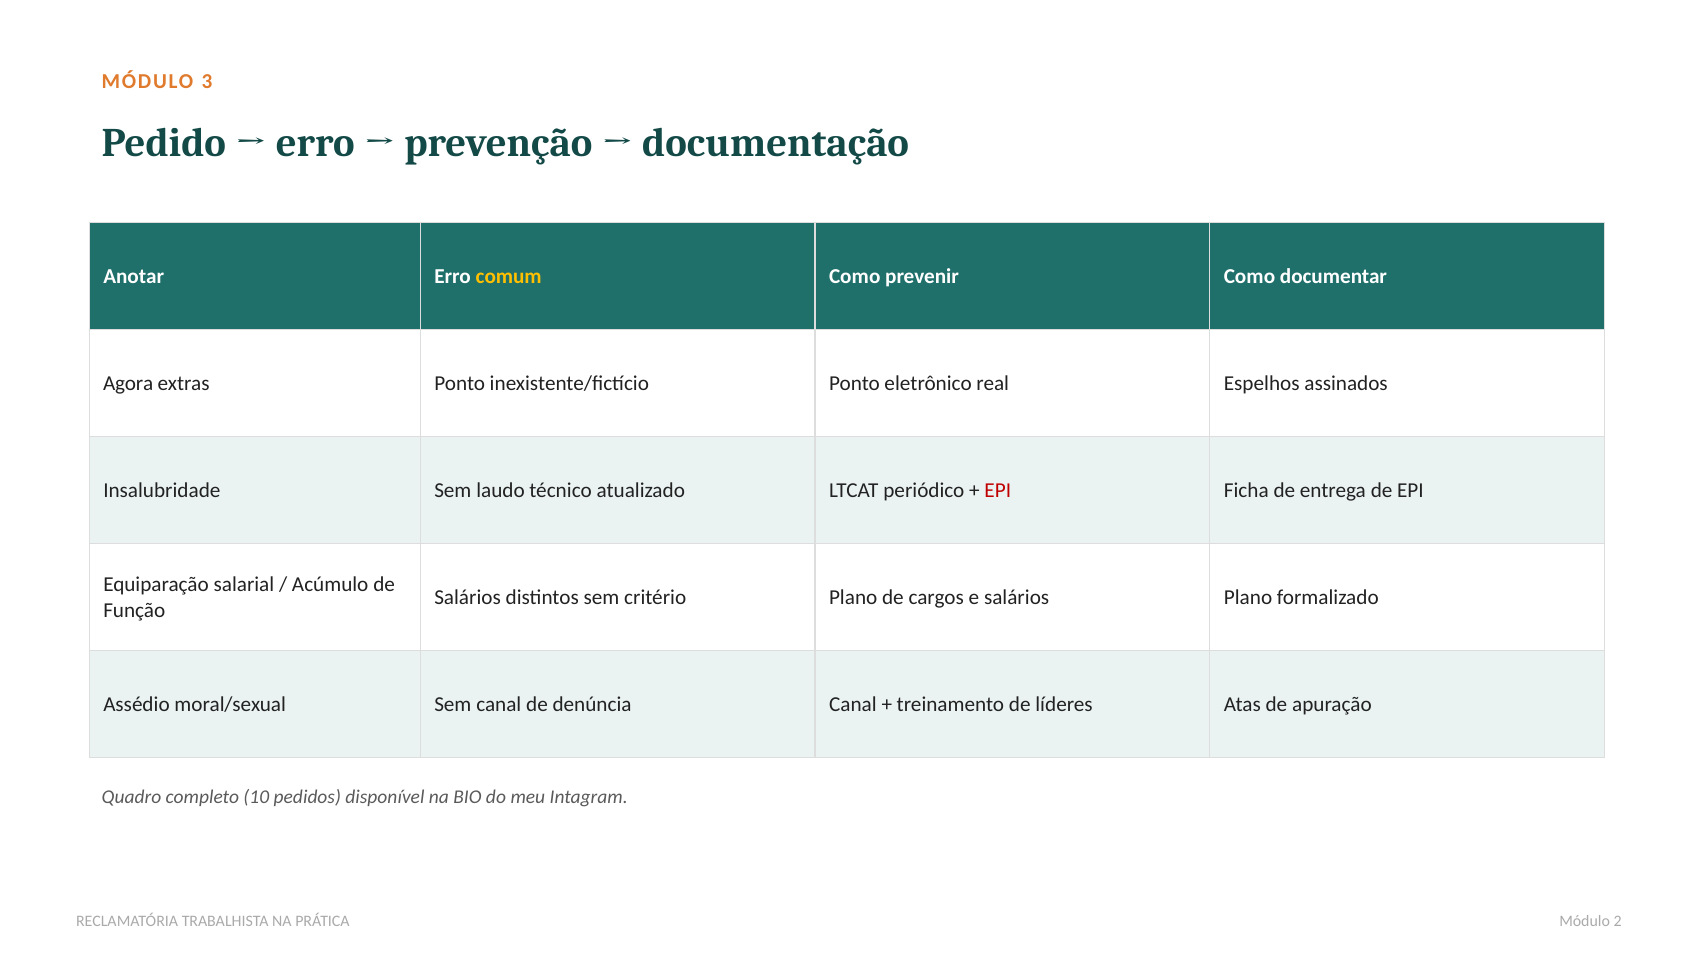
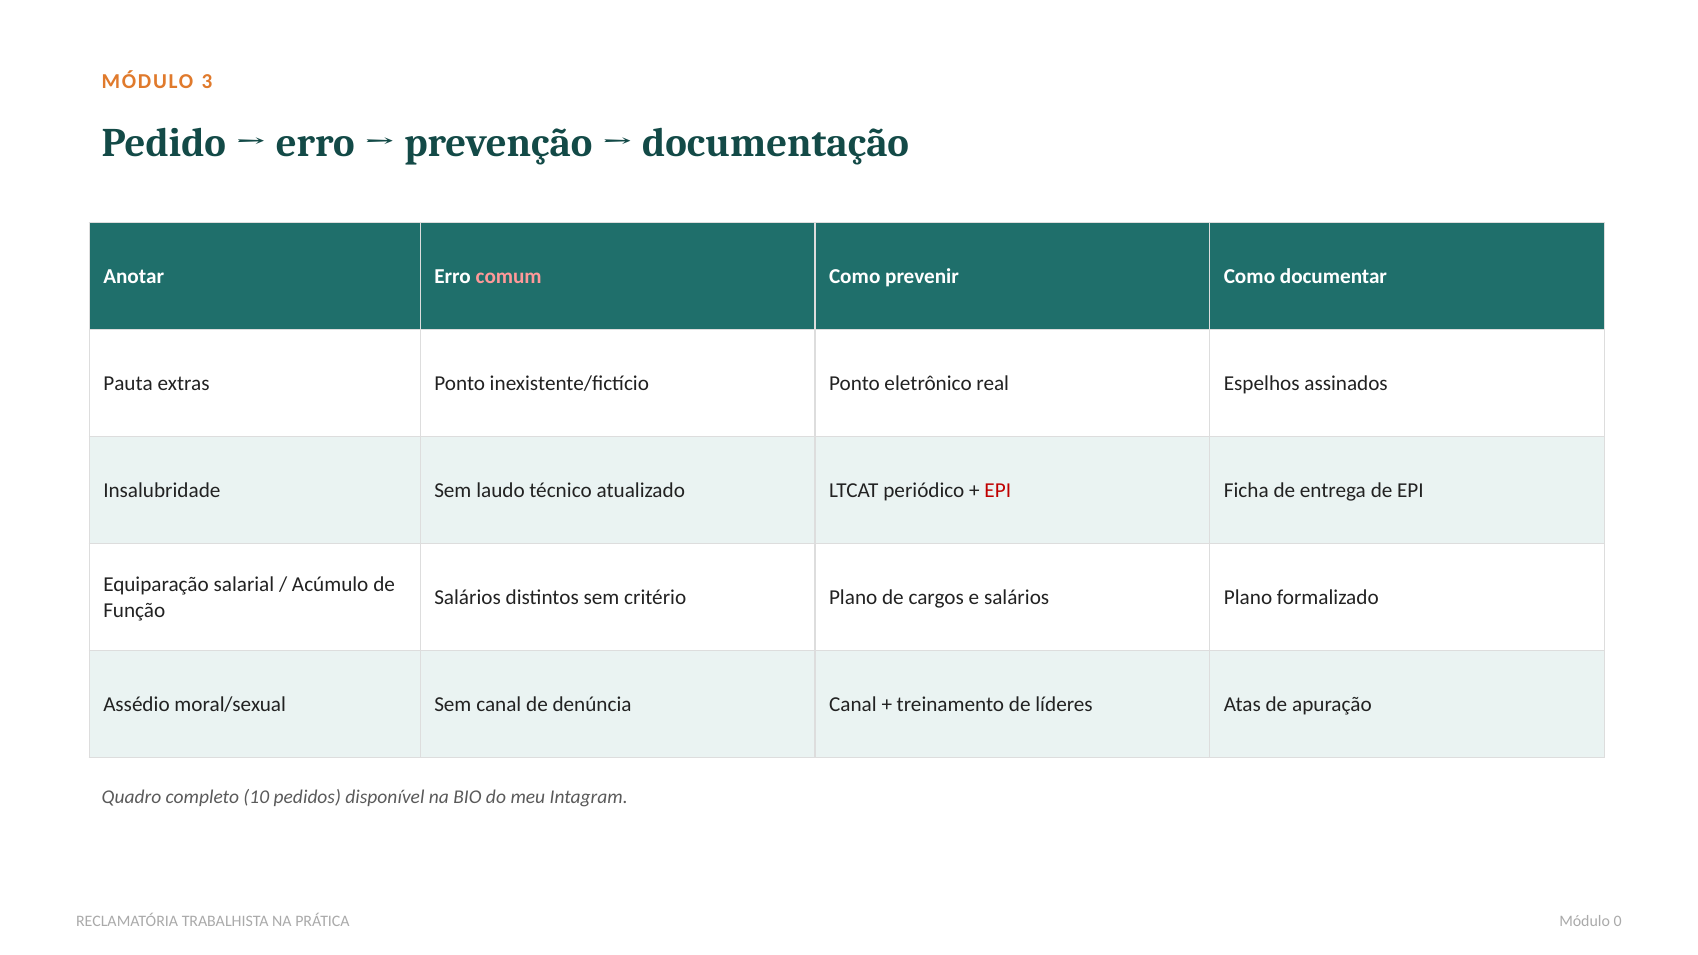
comum colour: yellow -> pink
Agora: Agora -> Pauta
2: 2 -> 0
